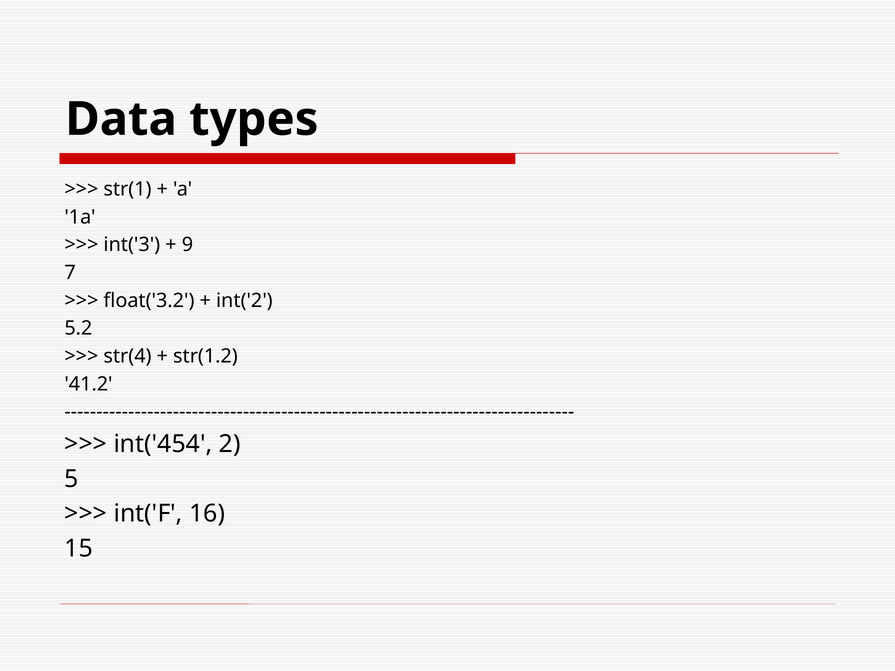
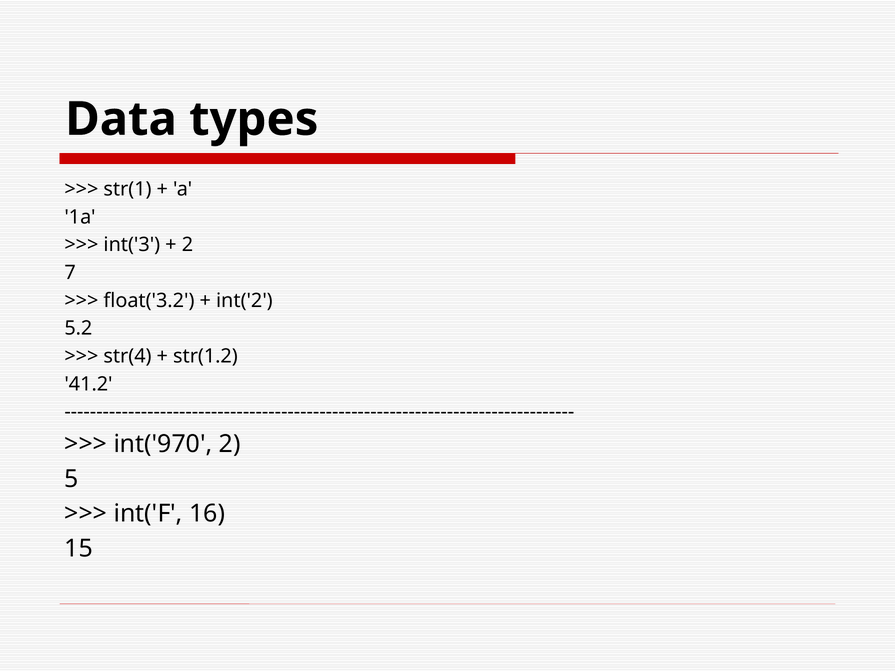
9 at (187, 245): 9 -> 2
int('454: int('454 -> int('970
